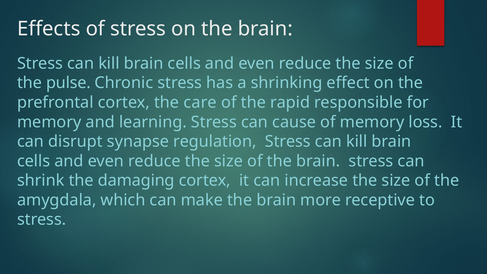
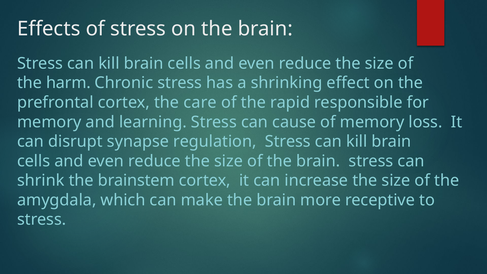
pulse: pulse -> harm
damaging: damaging -> brainstem
